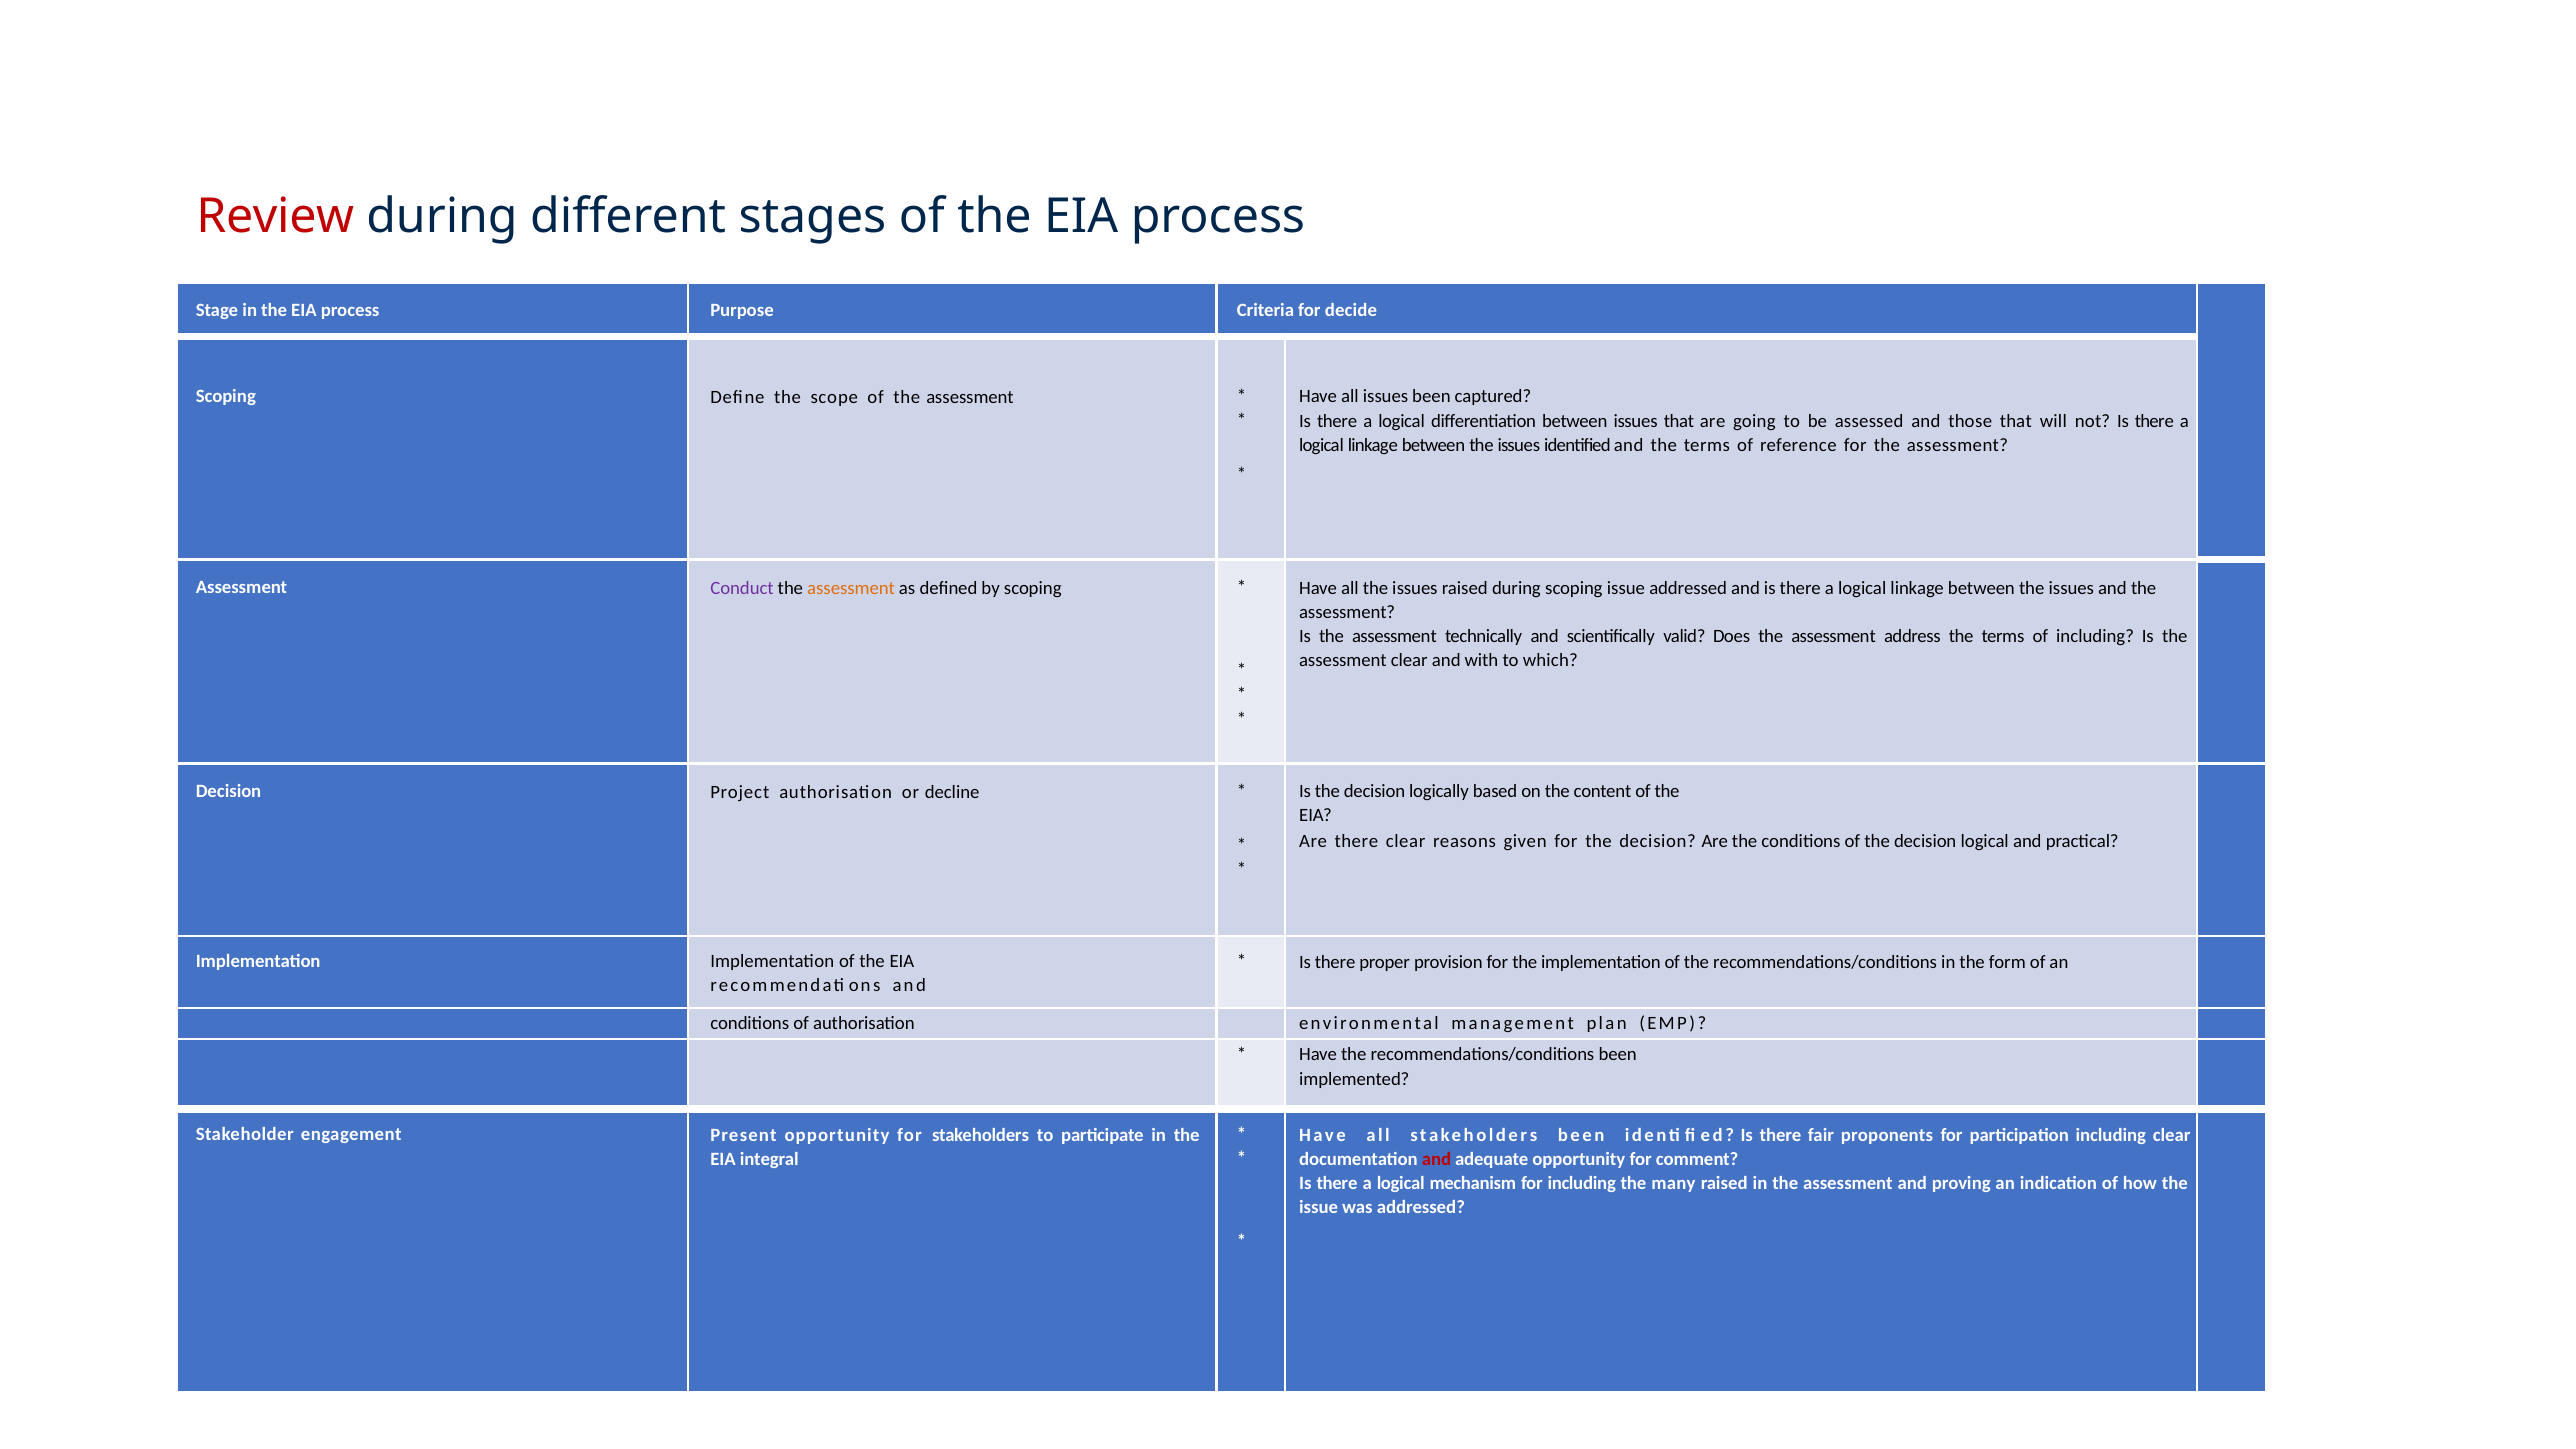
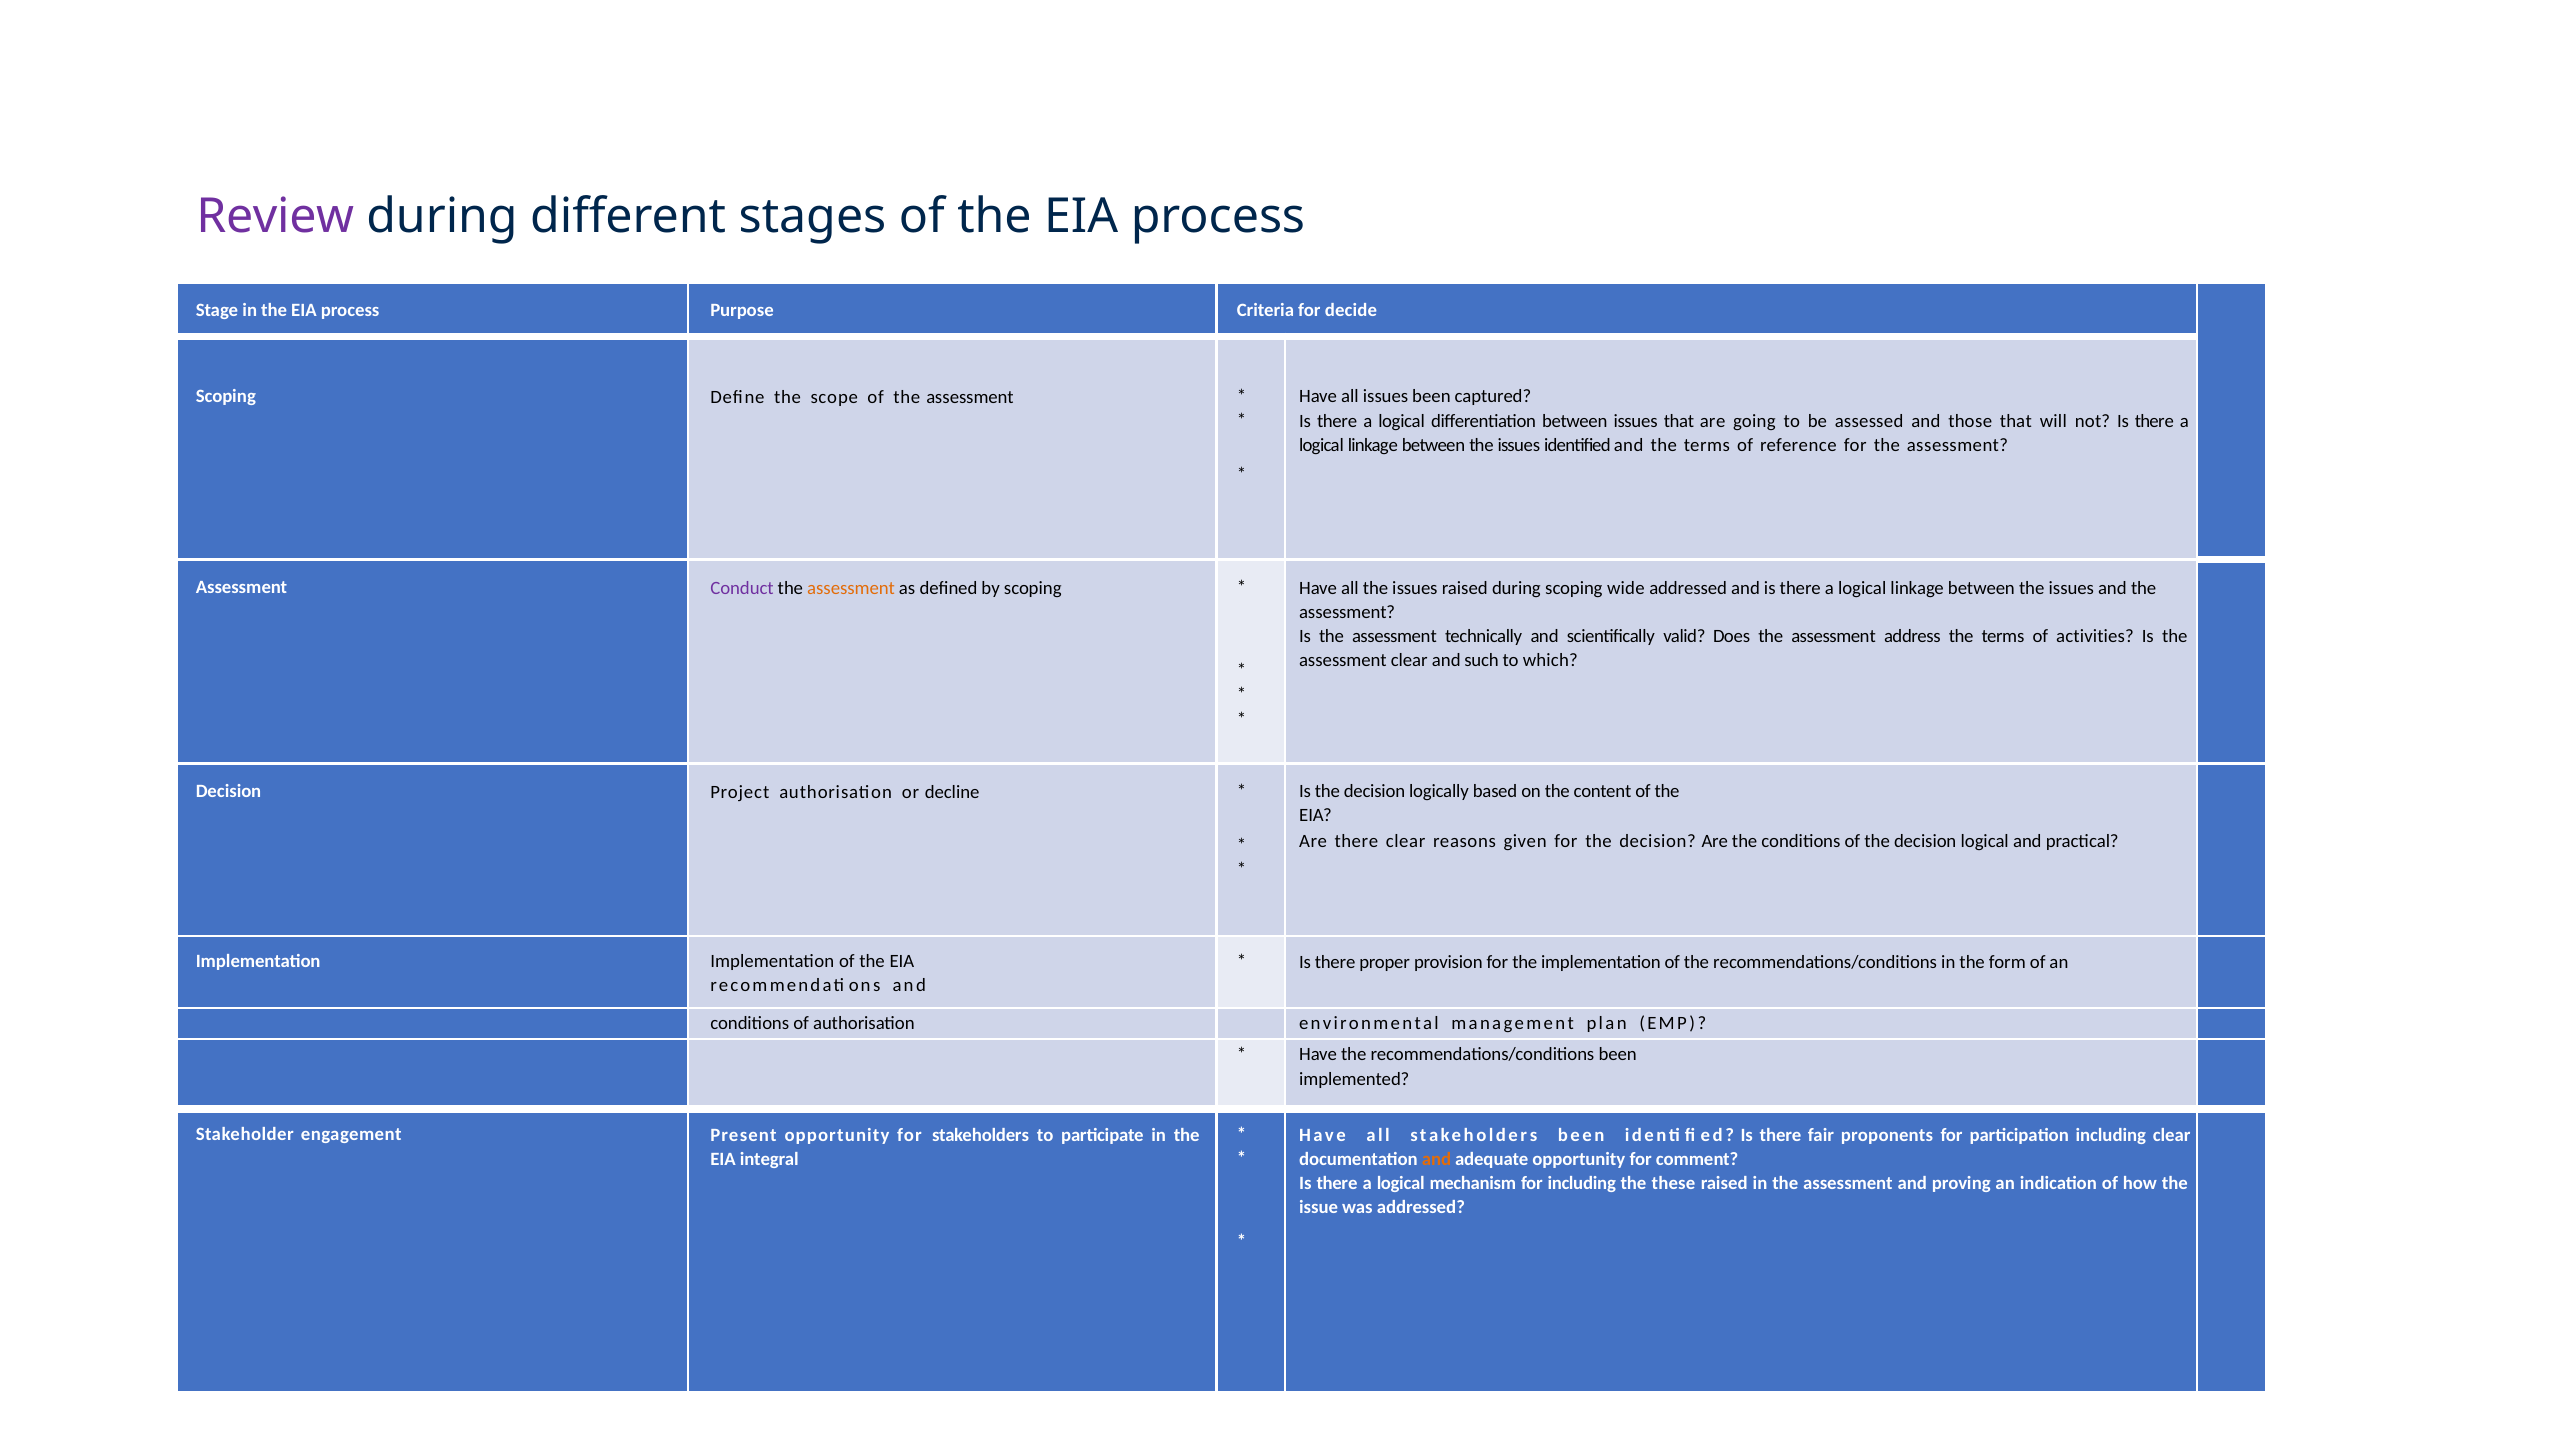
Review colour: red -> purple
scoping issue: issue -> wide
of including: including -> activities
with: with -> such
and at (1437, 1159) colour: red -> orange
many: many -> these
